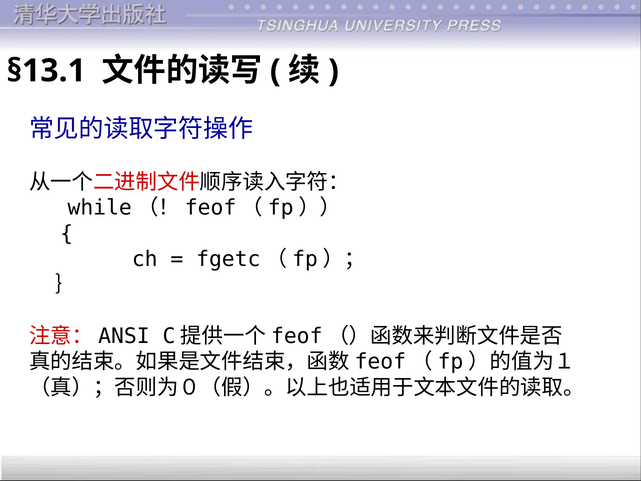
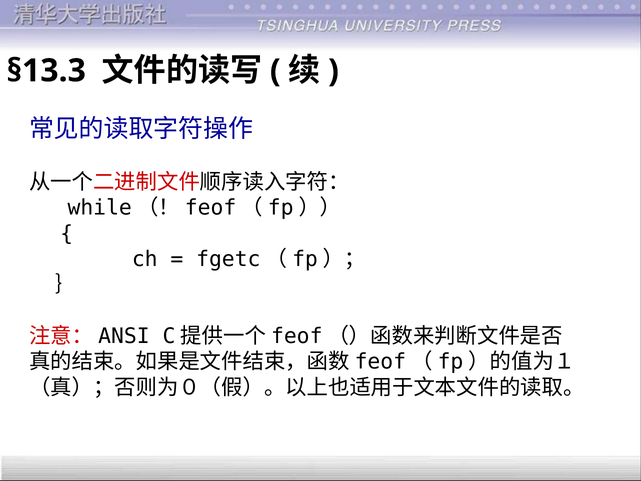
§13.1: §13.1 -> §13.3
